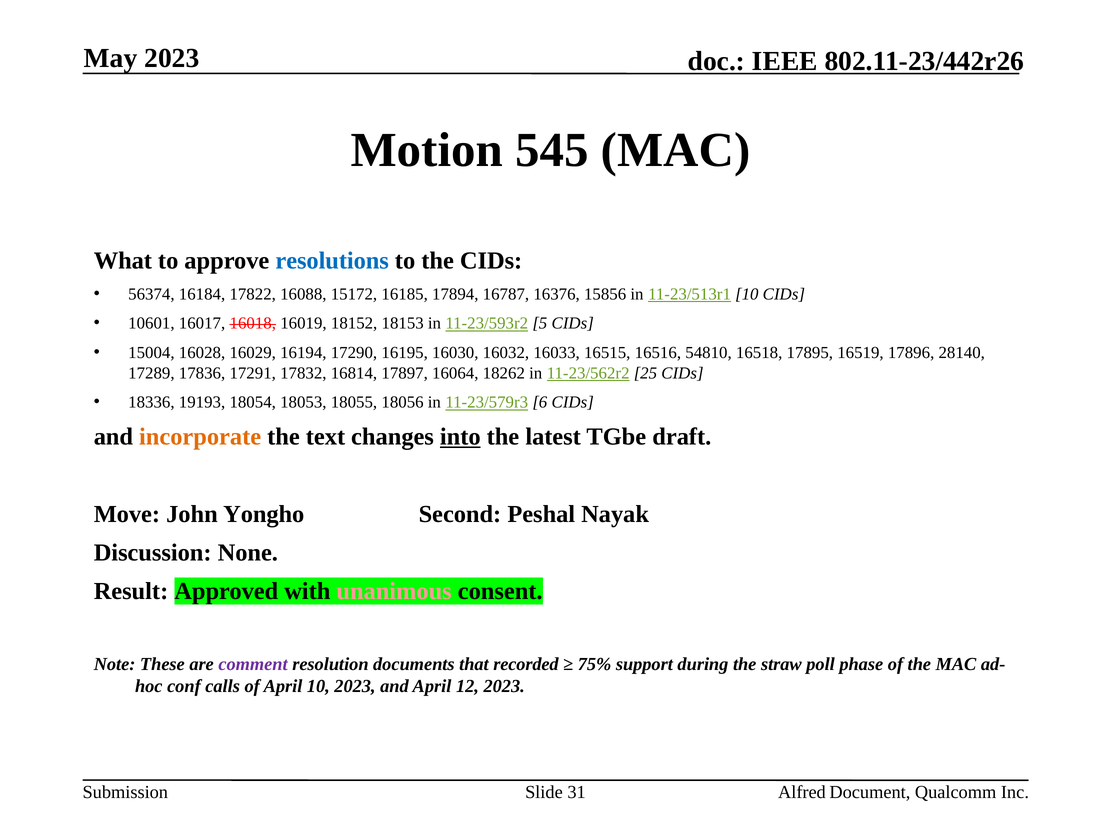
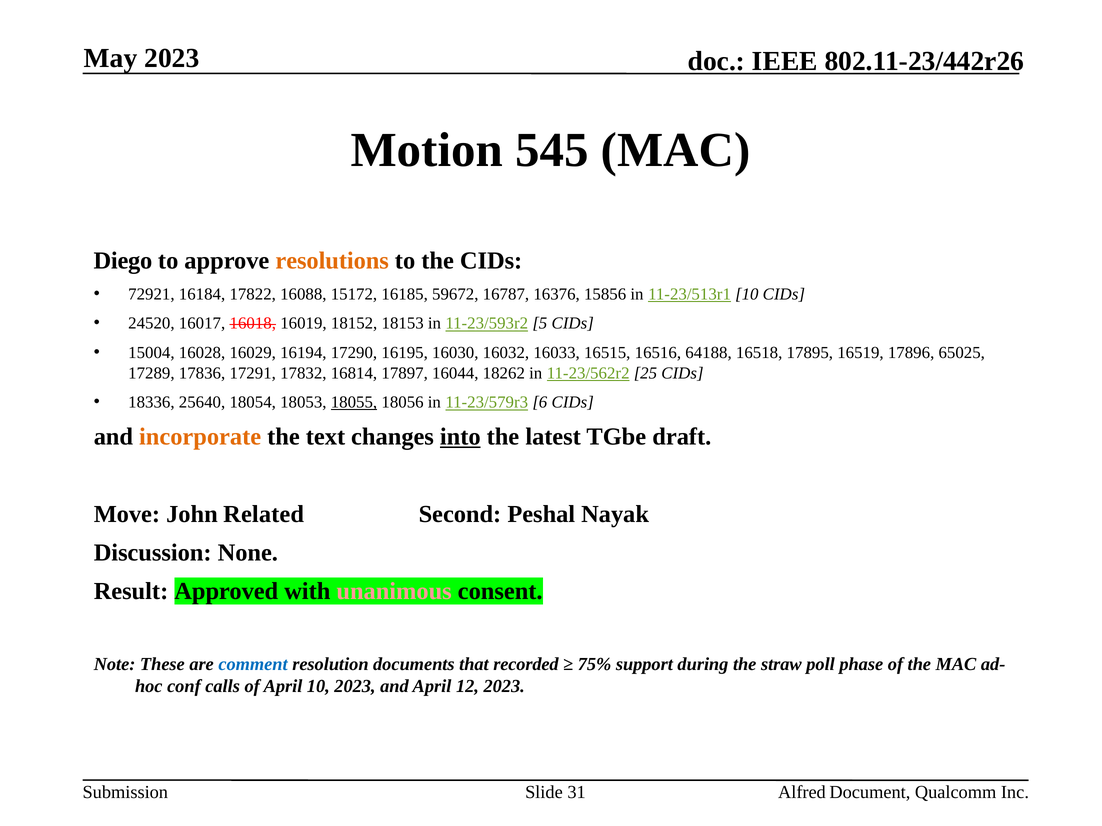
What: What -> Diego
resolutions colour: blue -> orange
56374: 56374 -> 72921
17894: 17894 -> 59672
10601: 10601 -> 24520
54810: 54810 -> 64188
28140: 28140 -> 65025
16064: 16064 -> 16044
19193: 19193 -> 25640
18055 underline: none -> present
Yongho: Yongho -> Related
comment colour: purple -> blue
